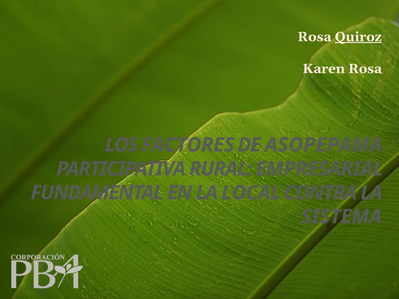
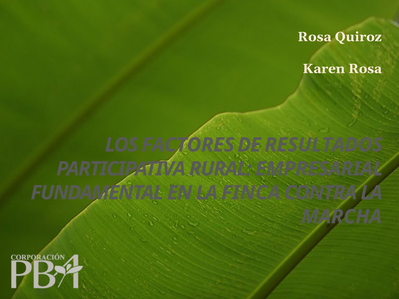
Quiroz underline: present -> none
ASOPEPAMA: ASOPEPAMA -> RESULTADOS
LOCAL: LOCAL -> FINCA
SISTEMA: SISTEMA -> MARCHA
